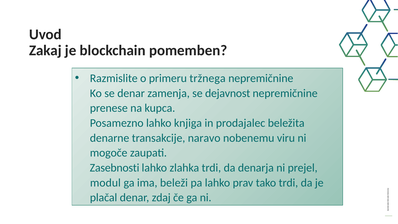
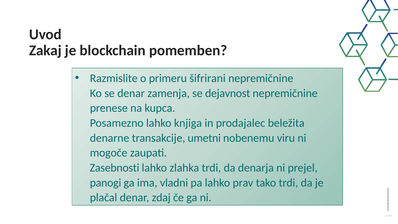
tržnega: tržnega -> šifrirani
naravo: naravo -> umetni
modul: modul -> panogi
beleži: beleži -> vladni
